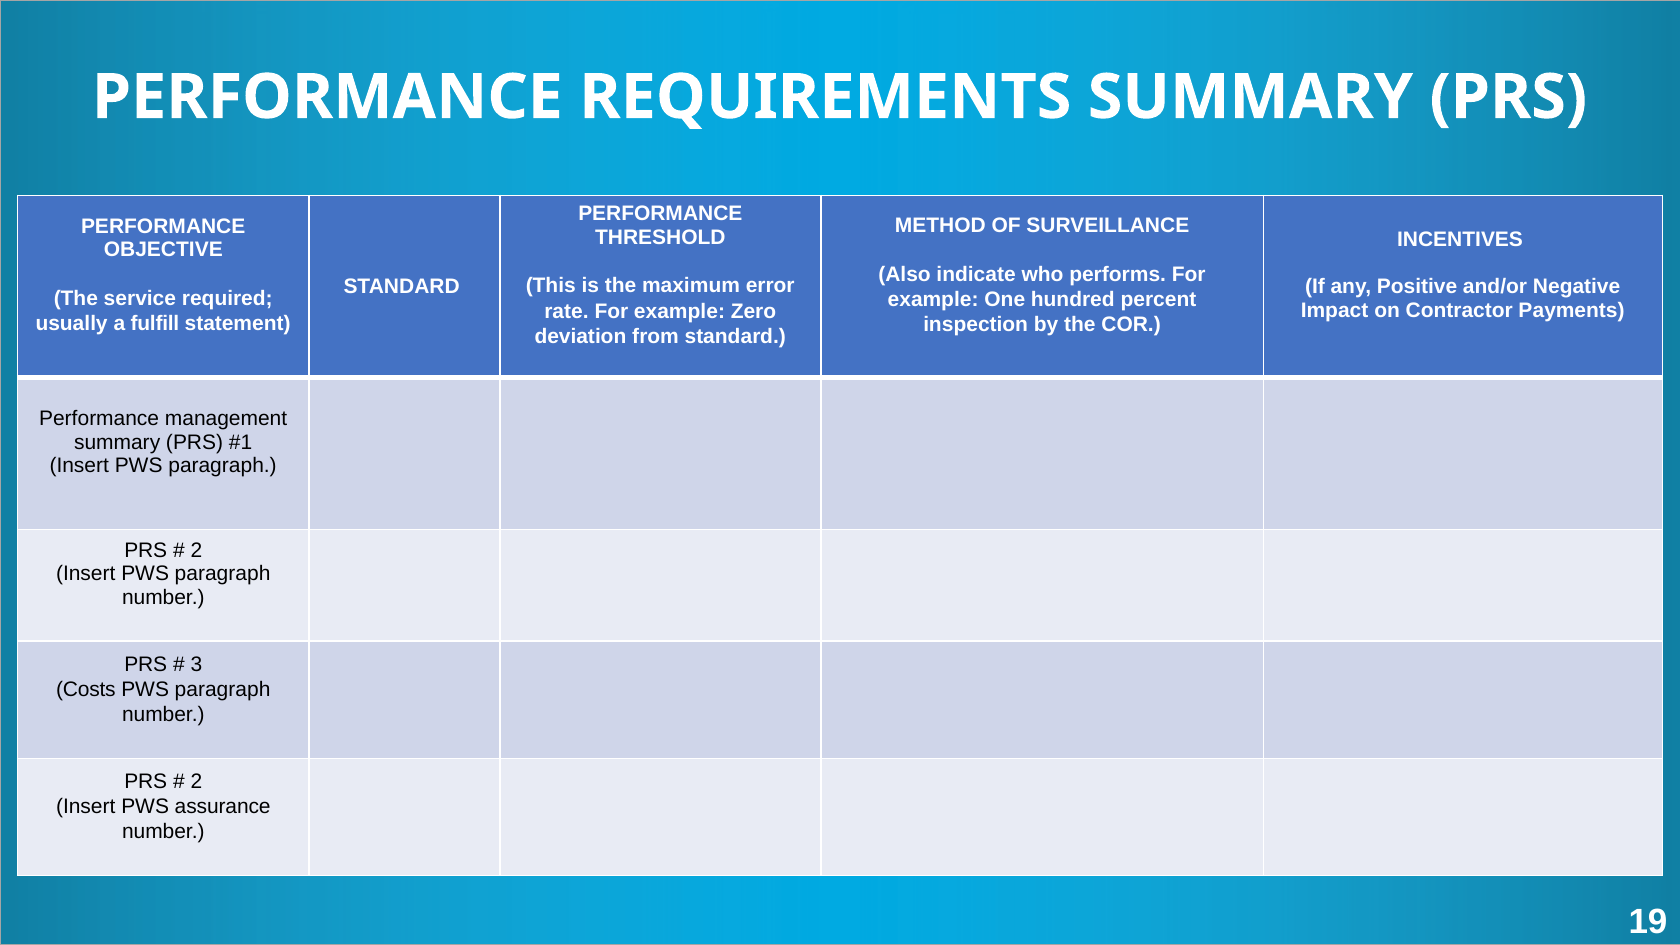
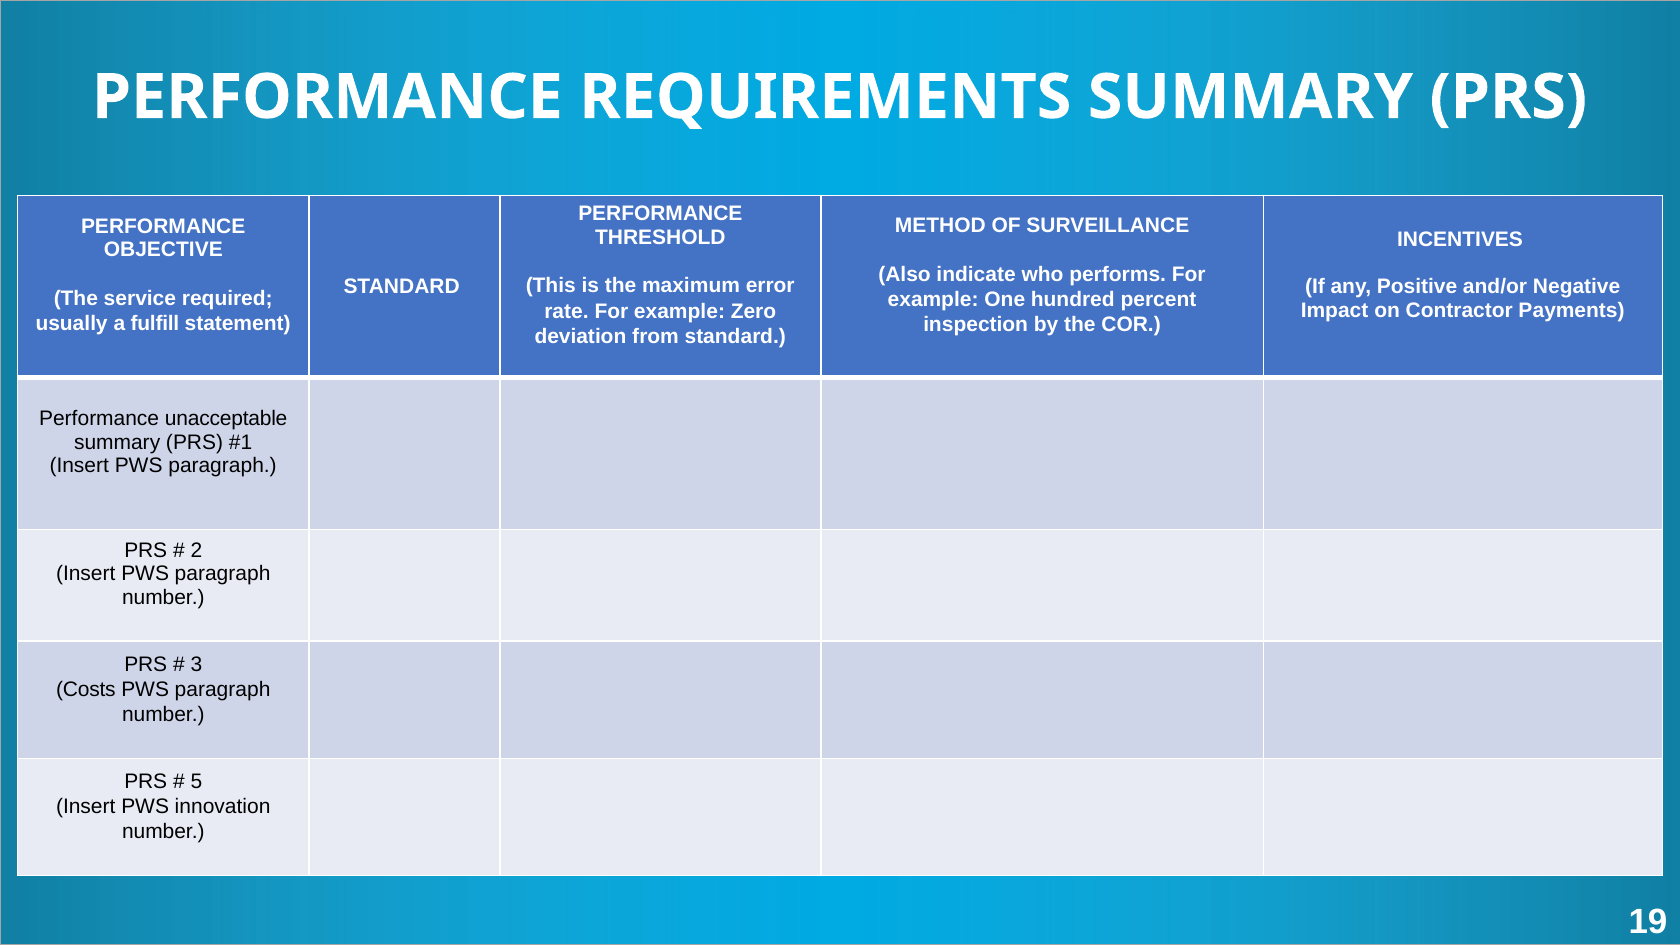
management: management -> unacceptable
2 at (196, 781): 2 -> 5
assurance: assurance -> innovation
